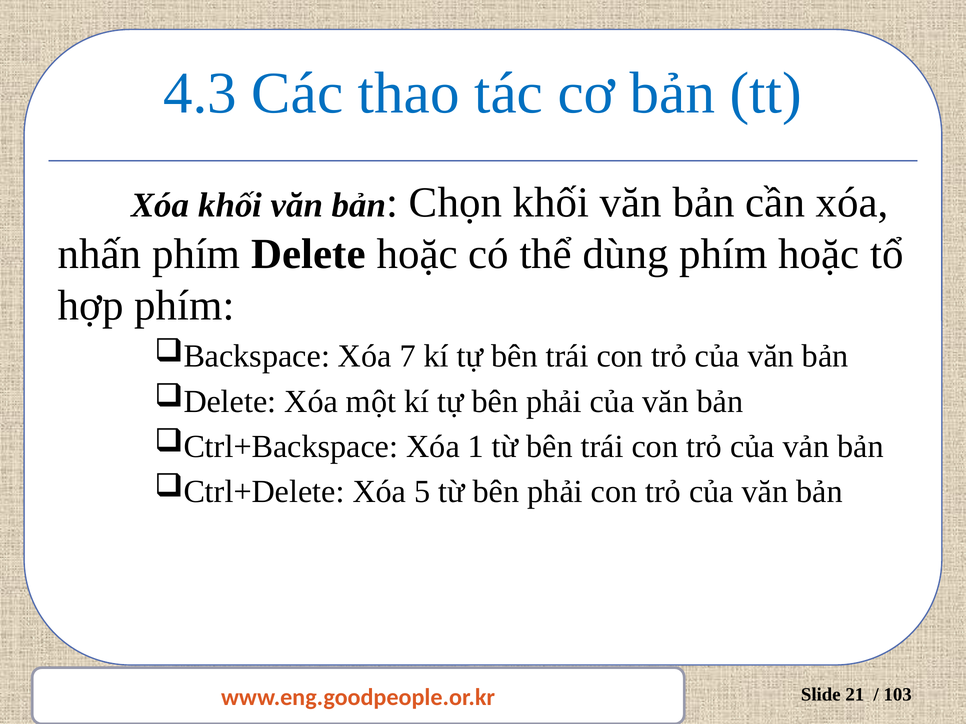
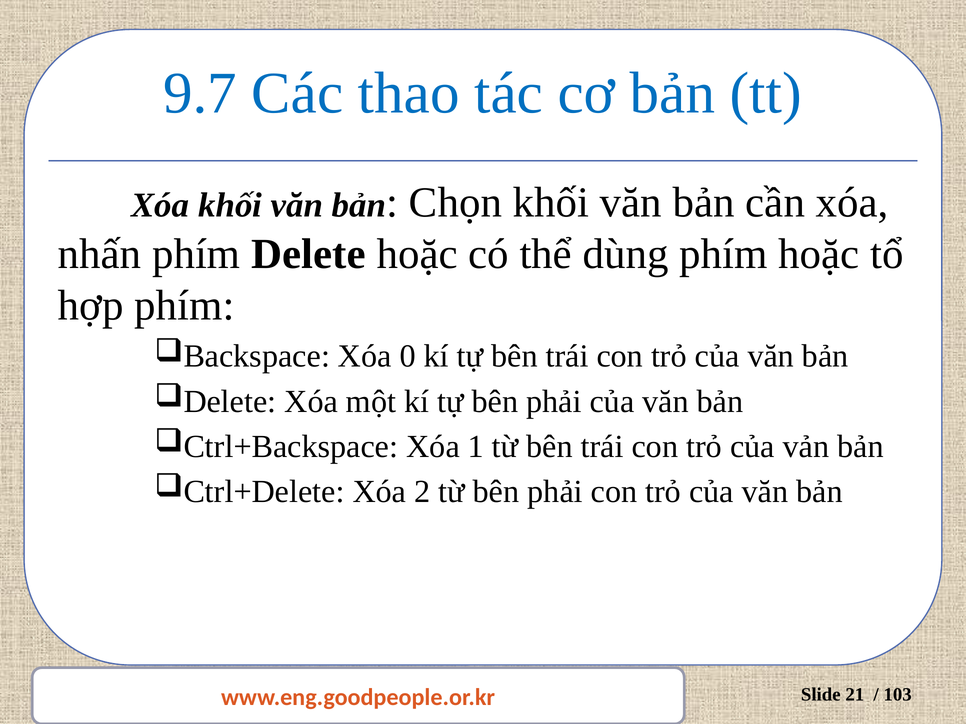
4.3: 4.3 -> 9.7
7: 7 -> 0
5: 5 -> 2
